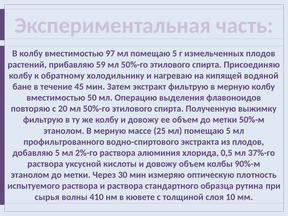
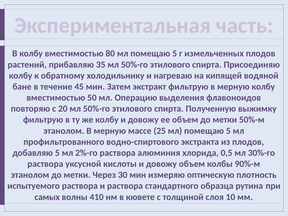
97: 97 -> 80
59: 59 -> 35
37%-го: 37%-го -> 30%-го
сырья: сырья -> самых
